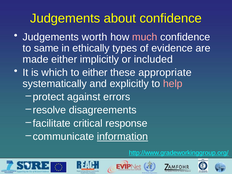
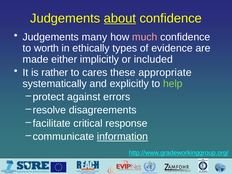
about underline: none -> present
worth: worth -> many
same: same -> worth
which: which -> rather
to either: either -> cares
help colour: pink -> light green
